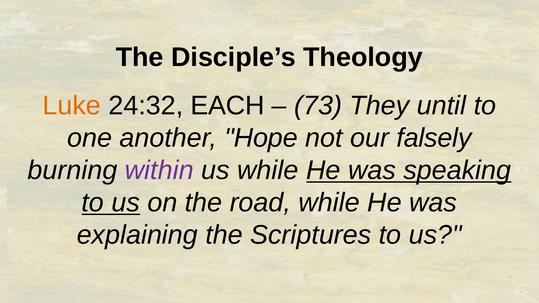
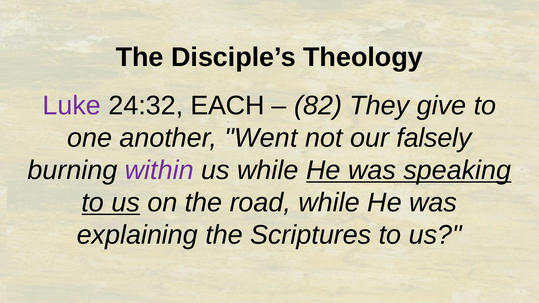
Luke colour: orange -> purple
73: 73 -> 82
until: until -> give
Hope: Hope -> Went
